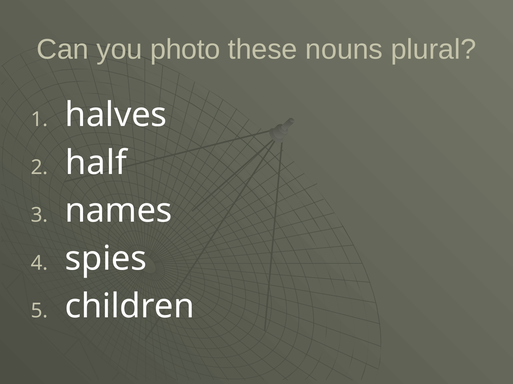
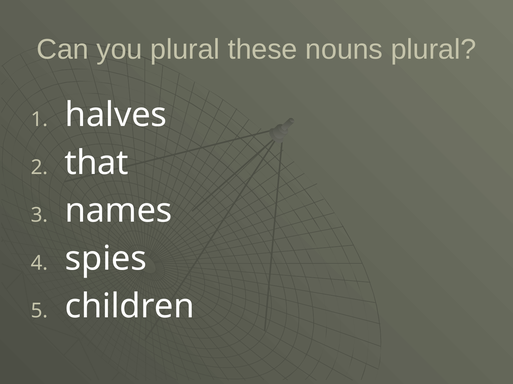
you photo: photo -> plural
half: half -> that
